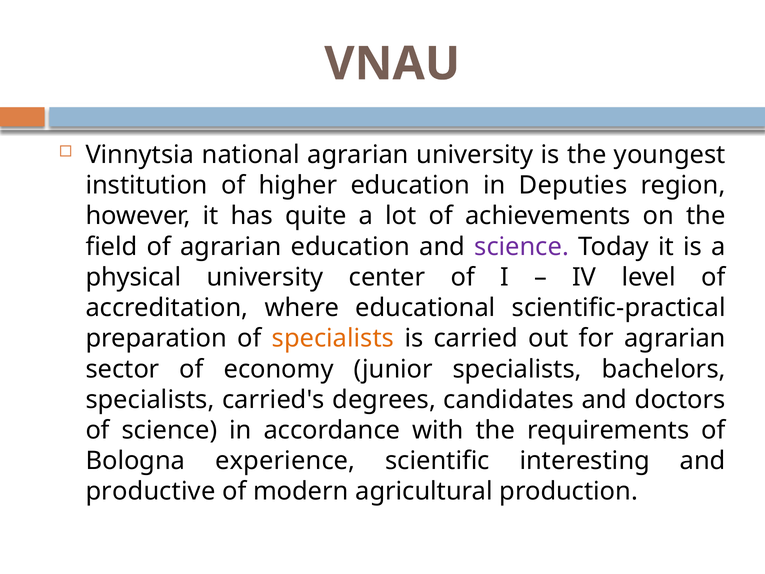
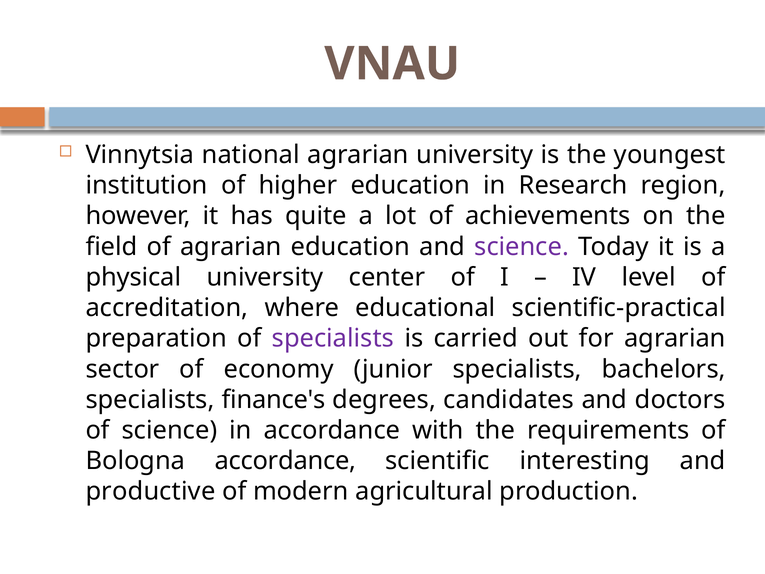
Deputies: Deputies -> Research
specialists at (333, 338) colour: orange -> purple
carried's: carried's -> finance's
Bologna experience: experience -> accordance
